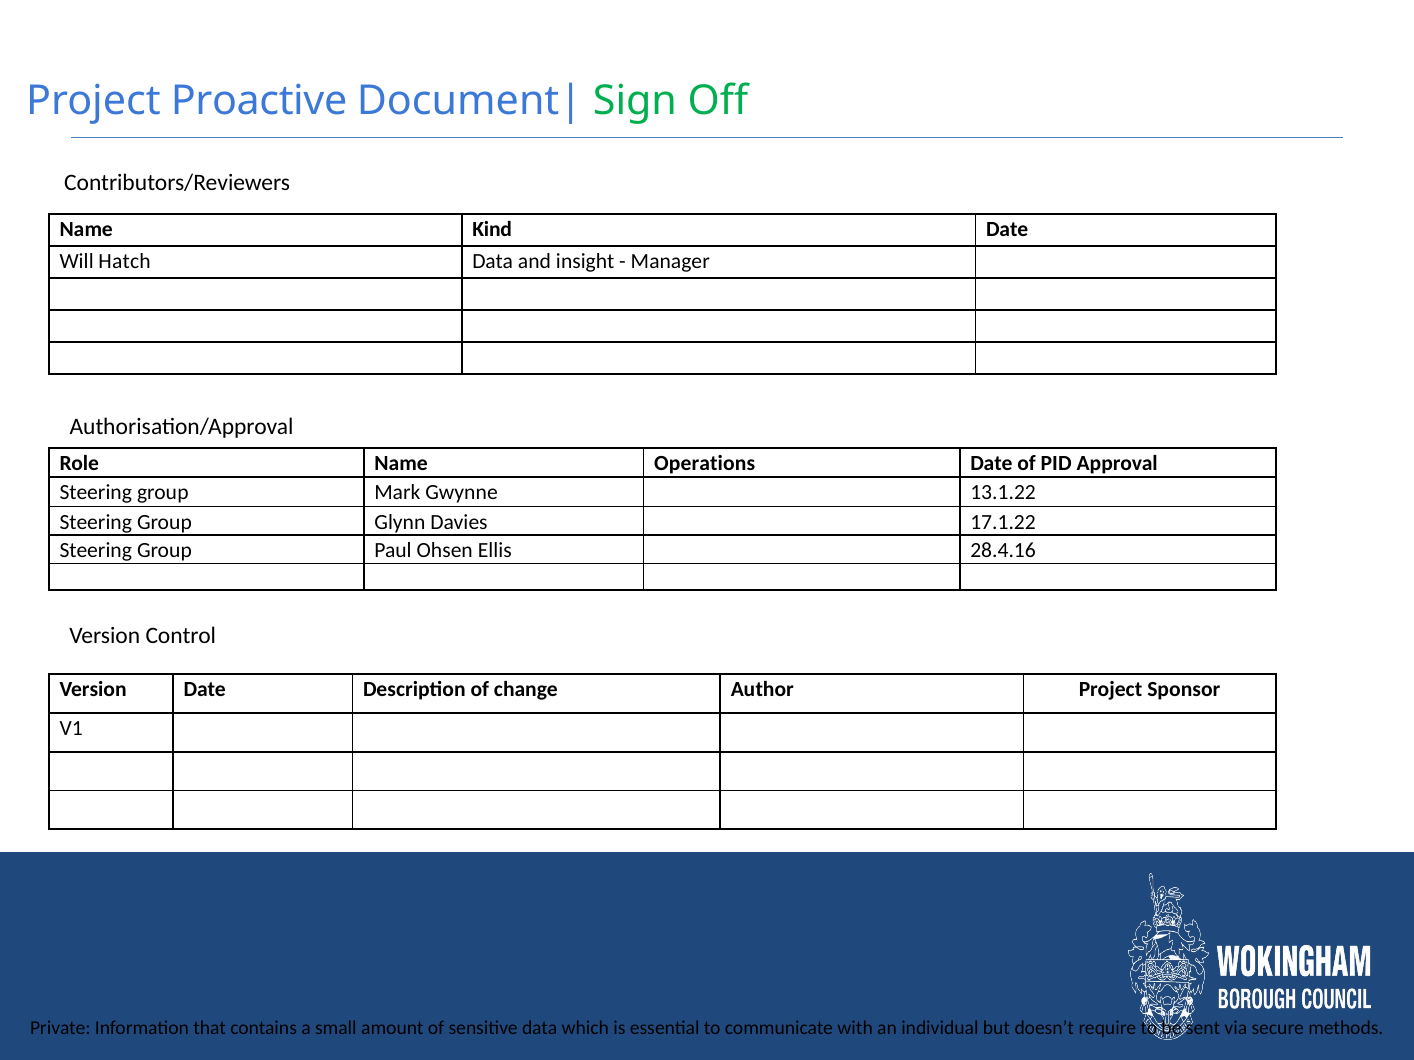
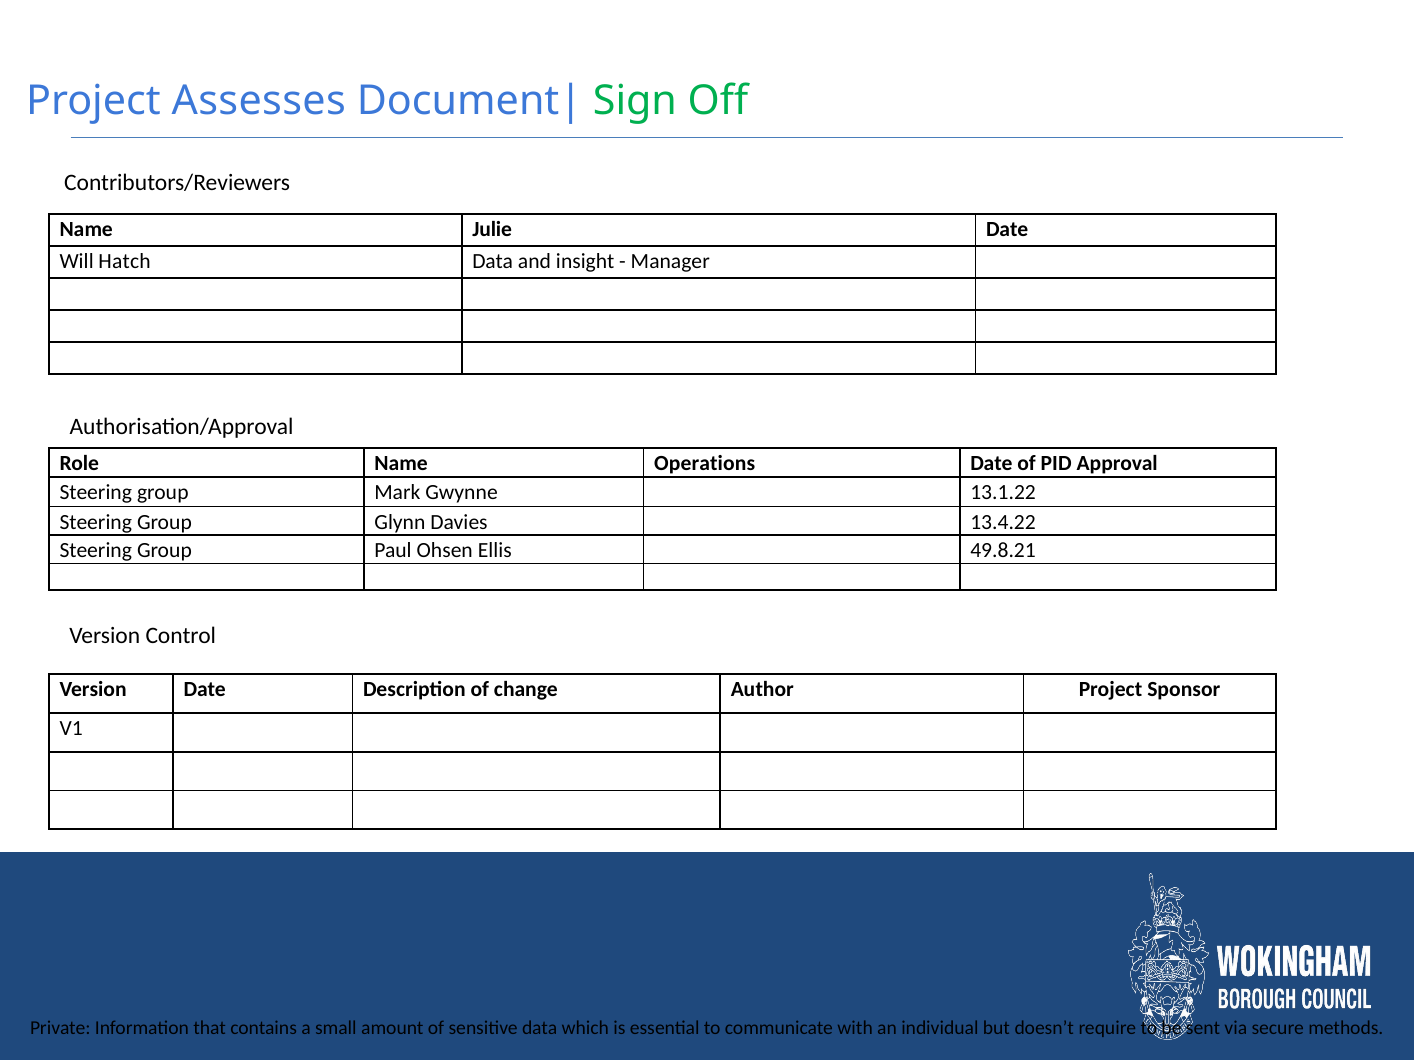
Proactive: Proactive -> Assesses
Kind: Kind -> Julie
17.1.22: 17.1.22 -> 13.4.22
28.4.16: 28.4.16 -> 49.8.21
